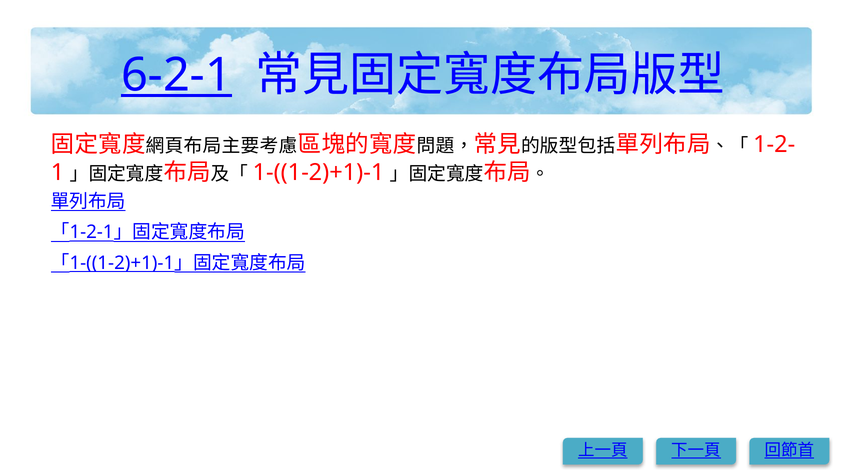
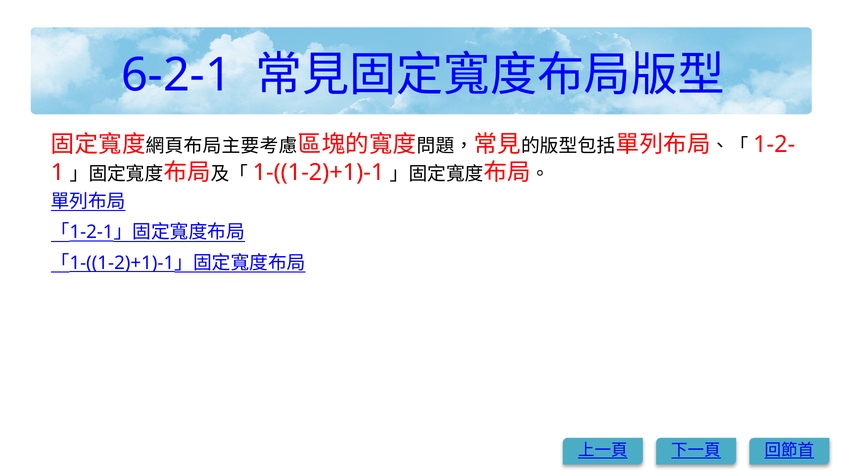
6-2-1 underline: present -> none
